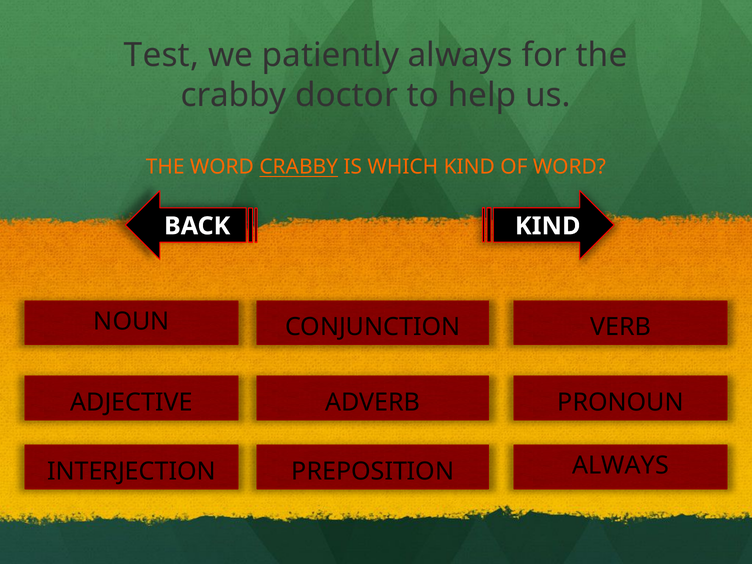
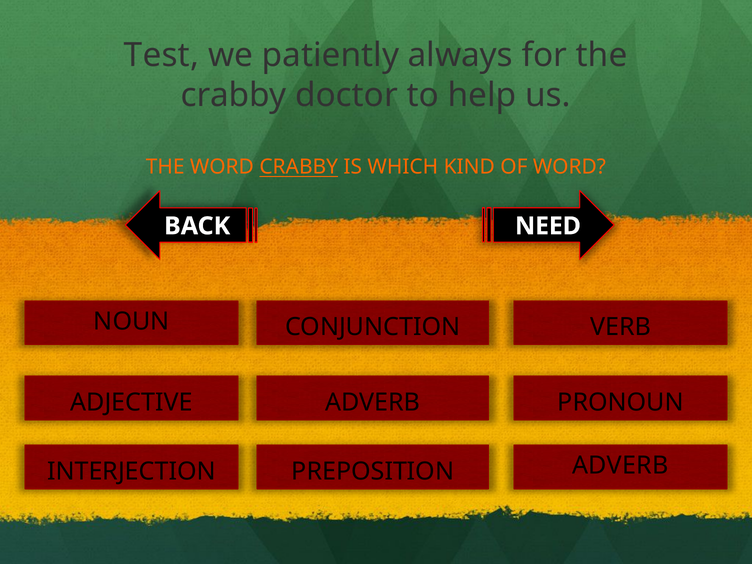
BACK KIND: KIND -> NEED
ALWAYS at (620, 465): ALWAYS -> ADVERB
